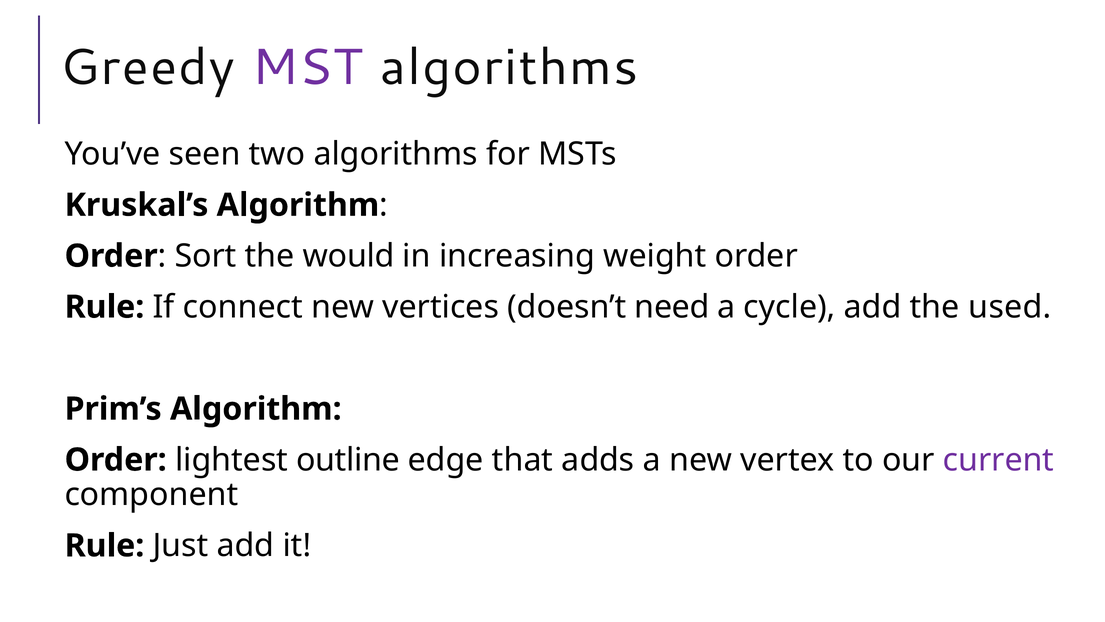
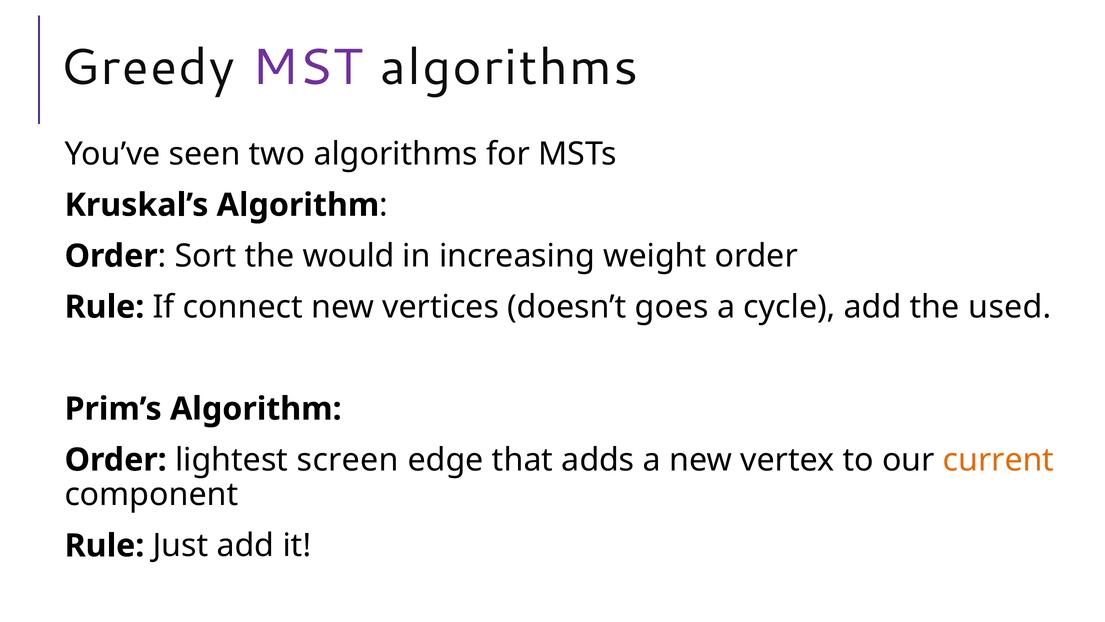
need: need -> goes
outline: outline -> screen
current colour: purple -> orange
